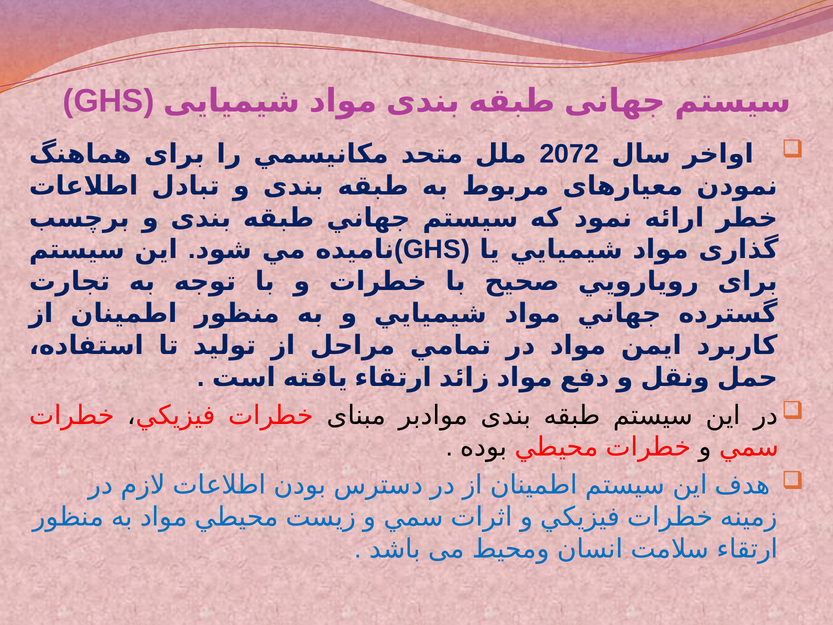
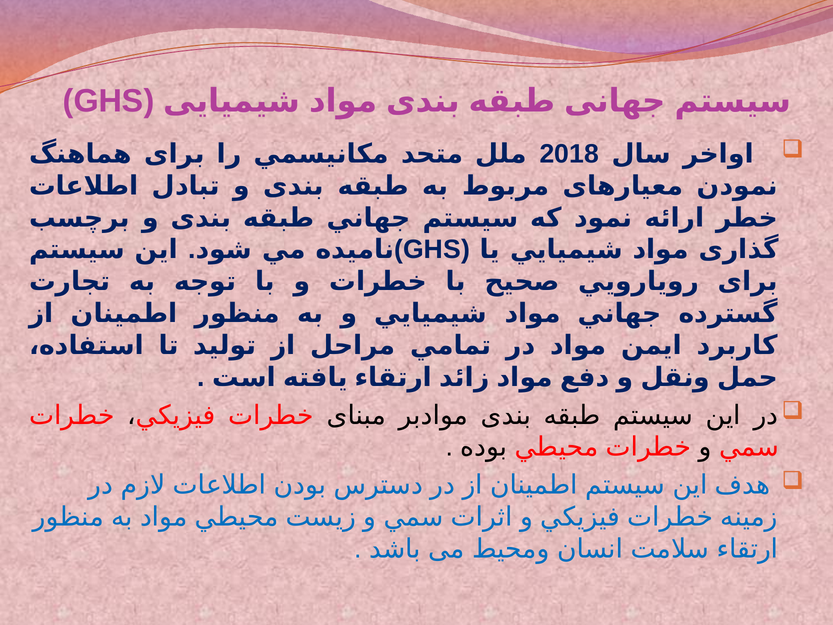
2072: 2072 -> 2018
